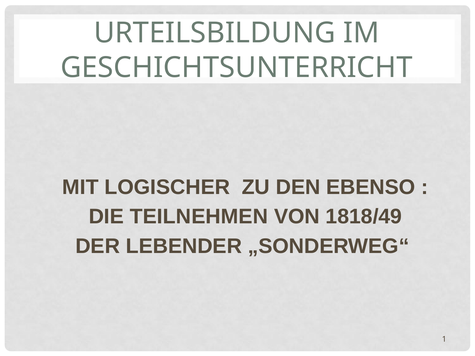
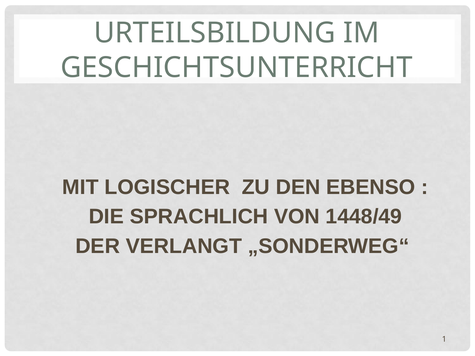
TEILNEHMEN: TEILNEHMEN -> SPRACHLICH
1818/49: 1818/49 -> 1448/49
LEBENDER: LEBENDER -> VERLANGT
